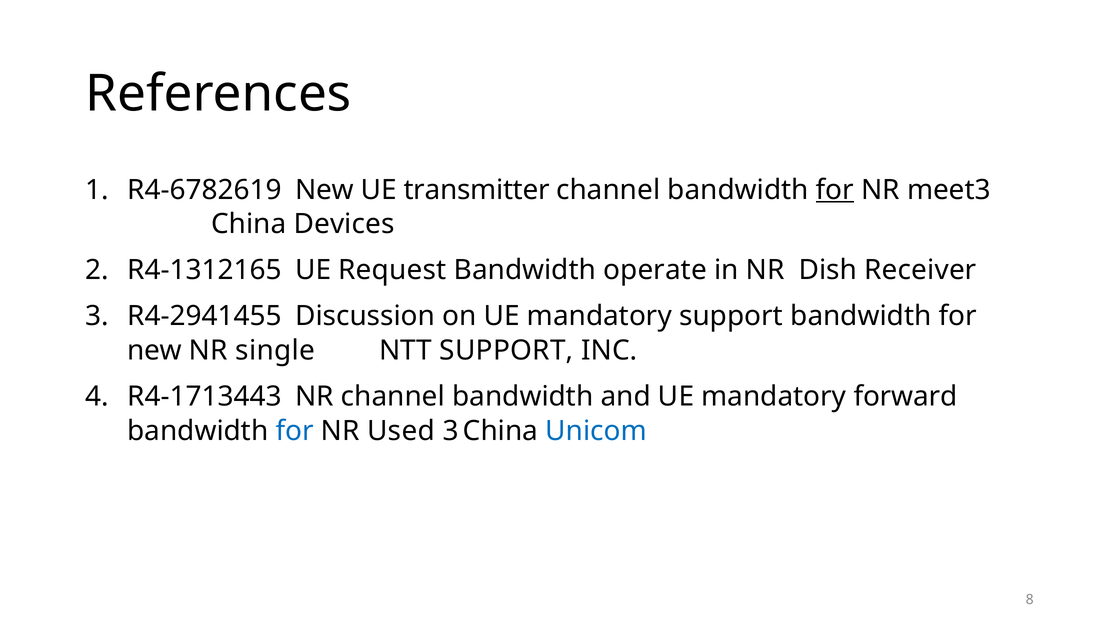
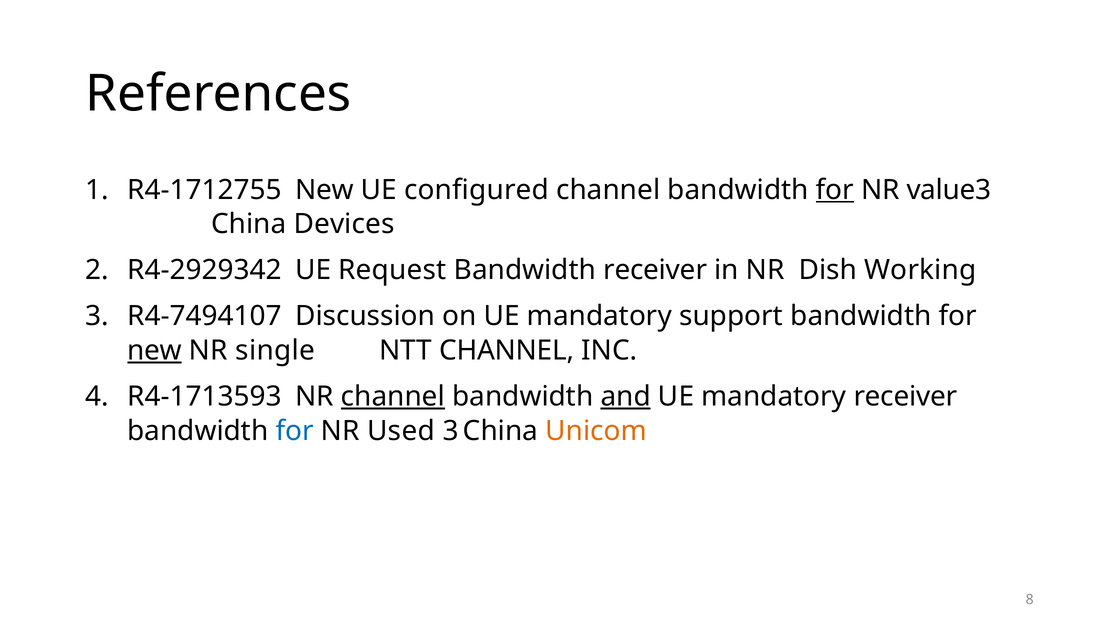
R4-6782619: R4-6782619 -> R4-1712755
transmitter: transmitter -> configured
meet3: meet3 -> value3
R4-1312165: R4-1312165 -> R4-2929342
Bandwidth operate: operate -> receiver
Receiver: Receiver -> Working
R4-2941455: R4-2941455 -> R4-7494107
new at (155, 351) underline: none -> present
NTT SUPPORT: SUPPORT -> CHANNEL
R4-1713443: R4-1713443 -> R4-1713593
channel at (393, 397) underline: none -> present
and underline: none -> present
mandatory forward: forward -> receiver
Unicom colour: blue -> orange
